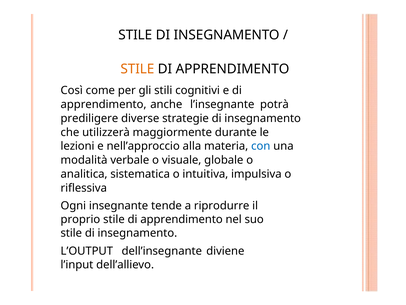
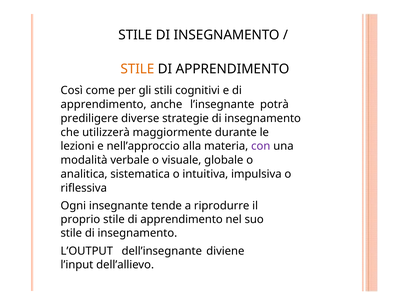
con colour: blue -> purple
